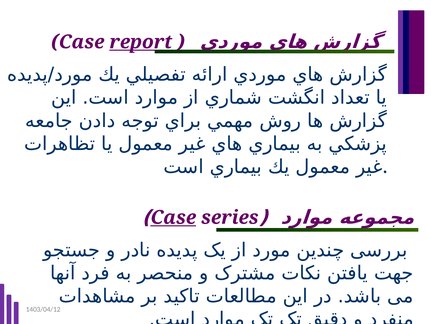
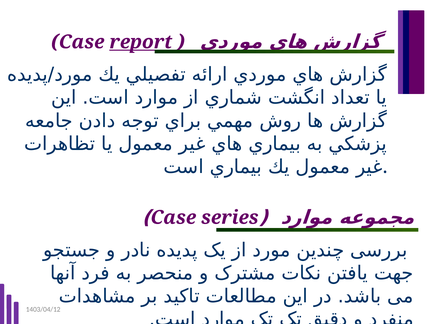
Case at (173, 217) underline: present -> none
